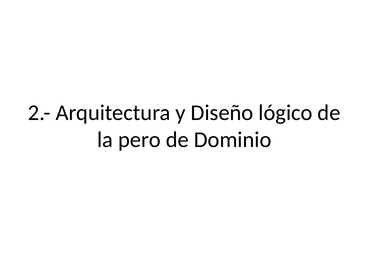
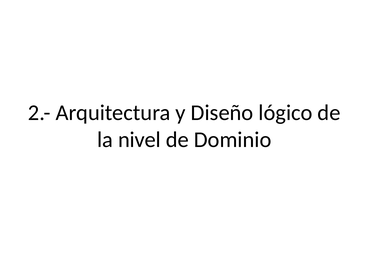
pero: pero -> nivel
